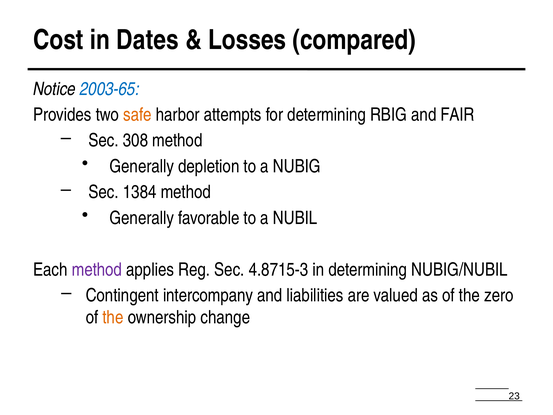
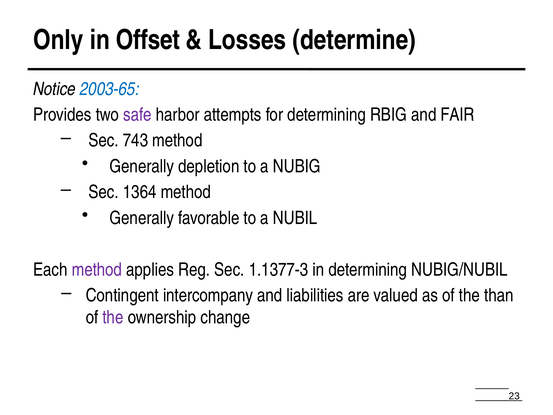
Cost: Cost -> Only
Dates: Dates -> Offset
compared: compared -> determine
safe colour: orange -> purple
308: 308 -> 743
1384: 1384 -> 1364
4.8715-3: 4.8715-3 -> 1.1377-3
zero: zero -> than
the at (113, 317) colour: orange -> purple
